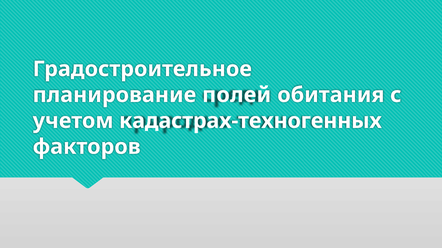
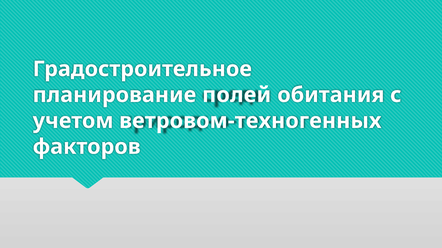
кадастрах-техногенных: кадастрах-техногенных -> ветровом-техногенных
